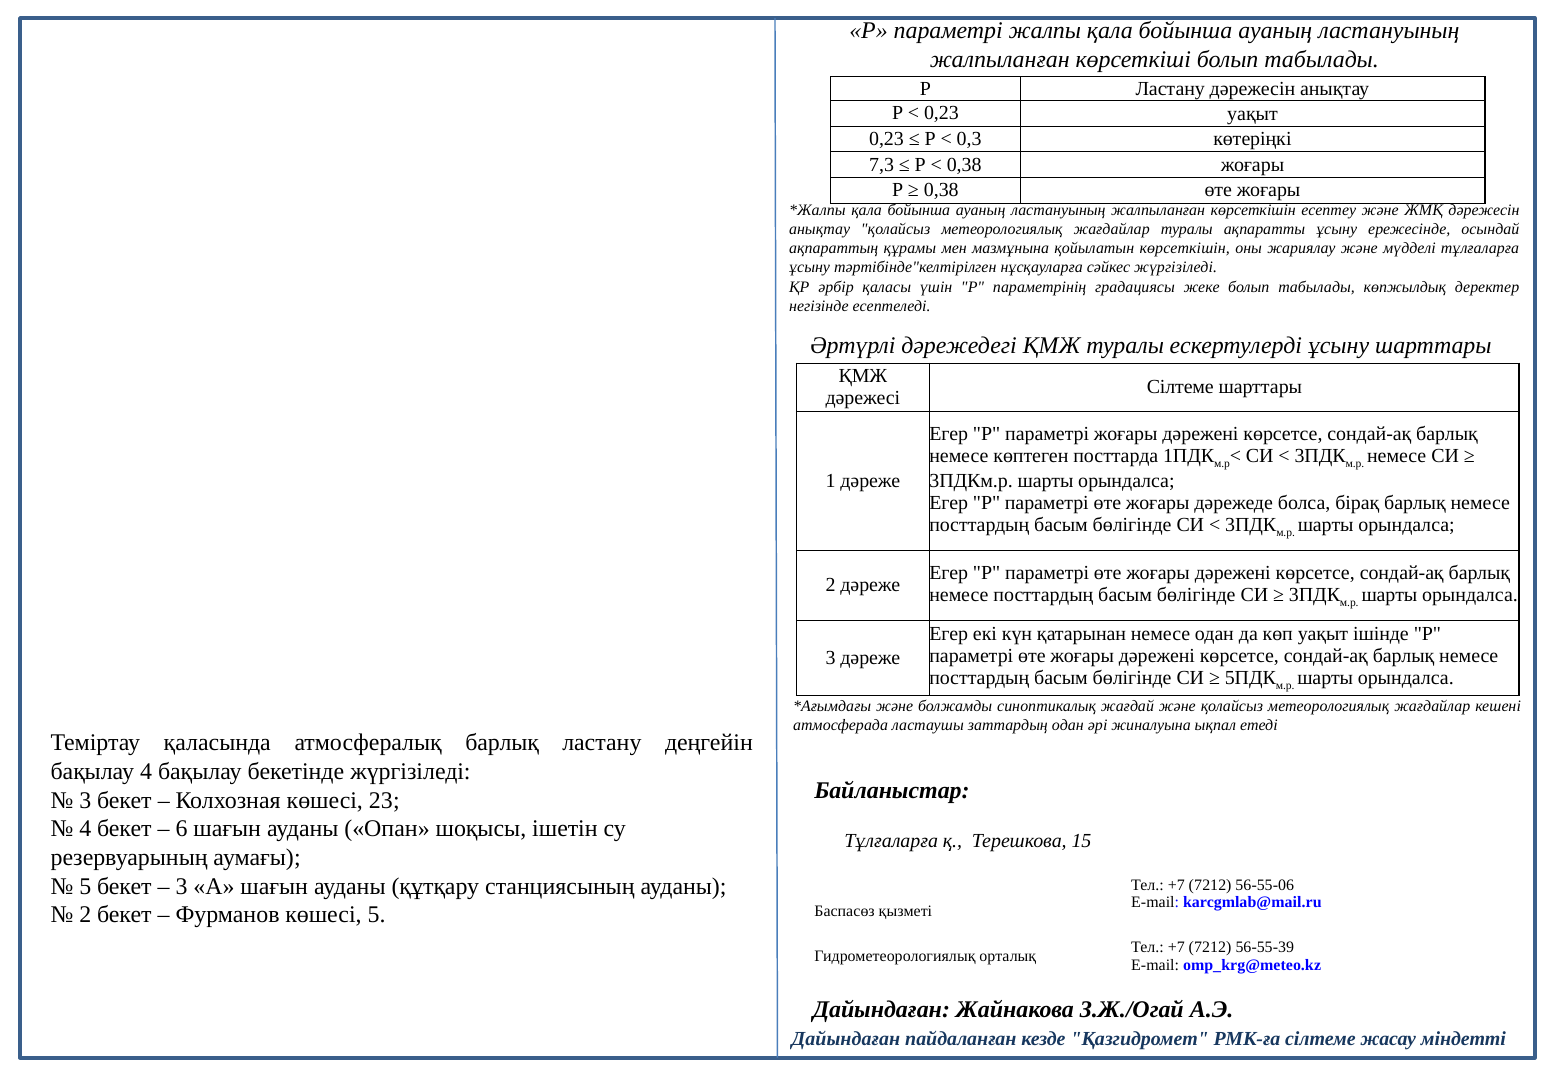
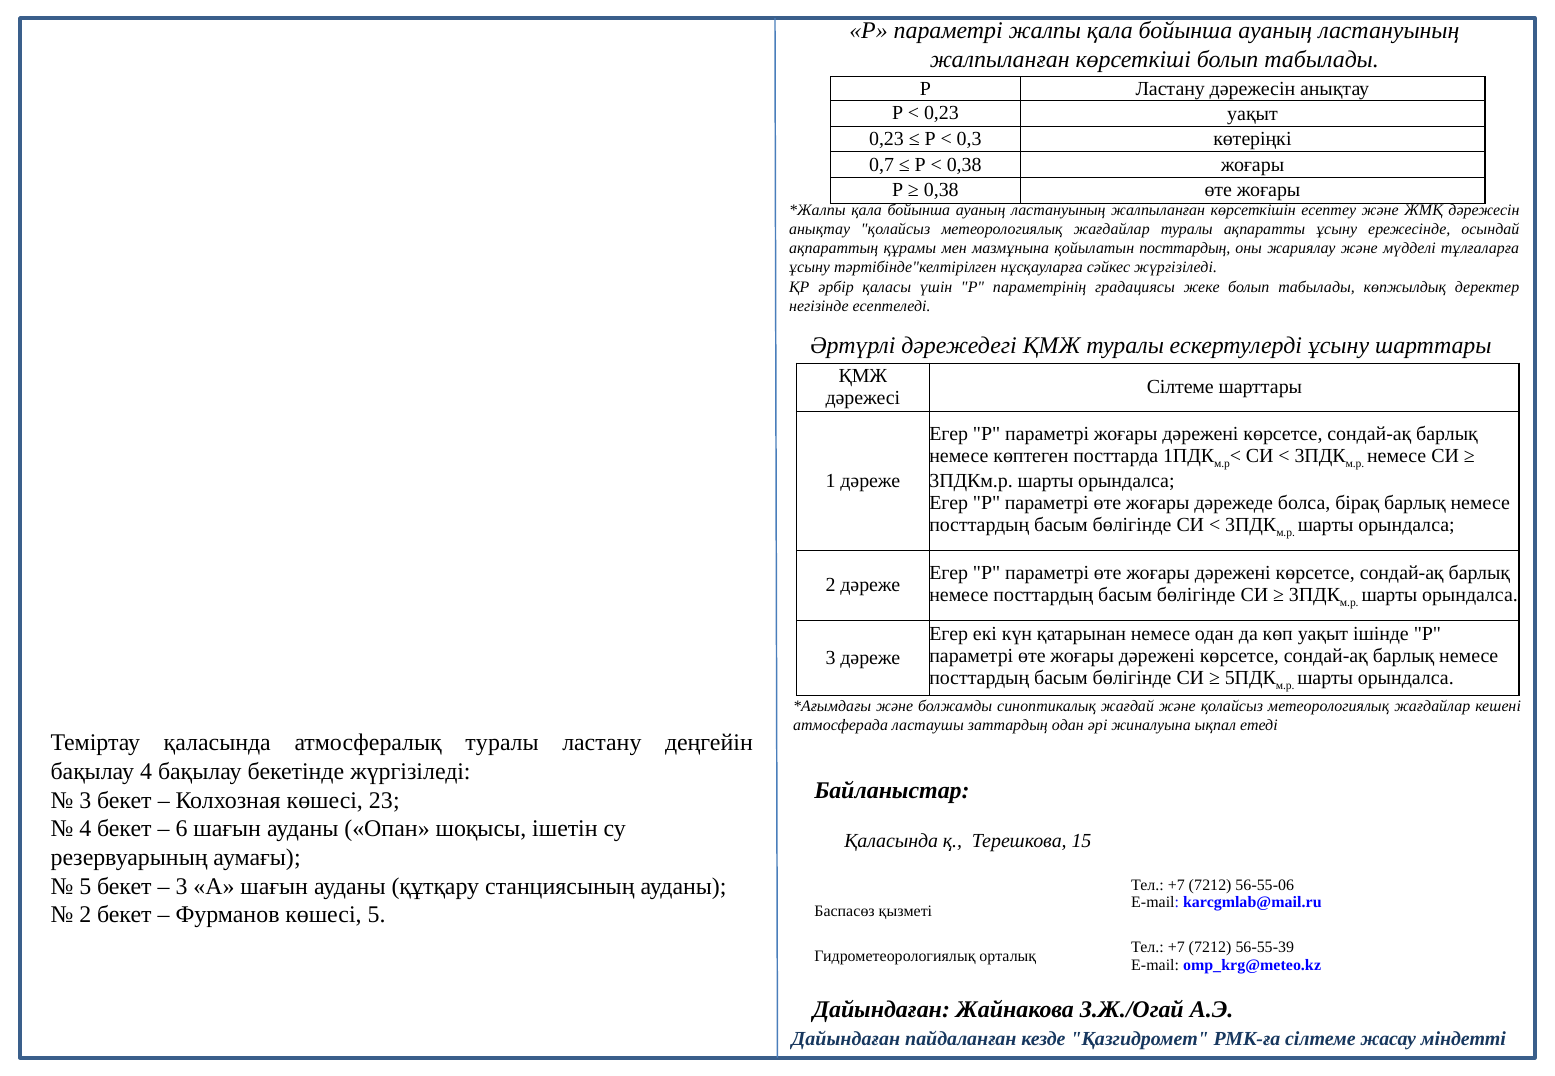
7,3: 7,3 -> 0,7
қойылатын көрсеткішін: көрсеткішін -> посттардың
атмосфералық барлық: барлық -> туралы
Тұлғаларға at (891, 841): Тұлғаларға -> Қаласында
